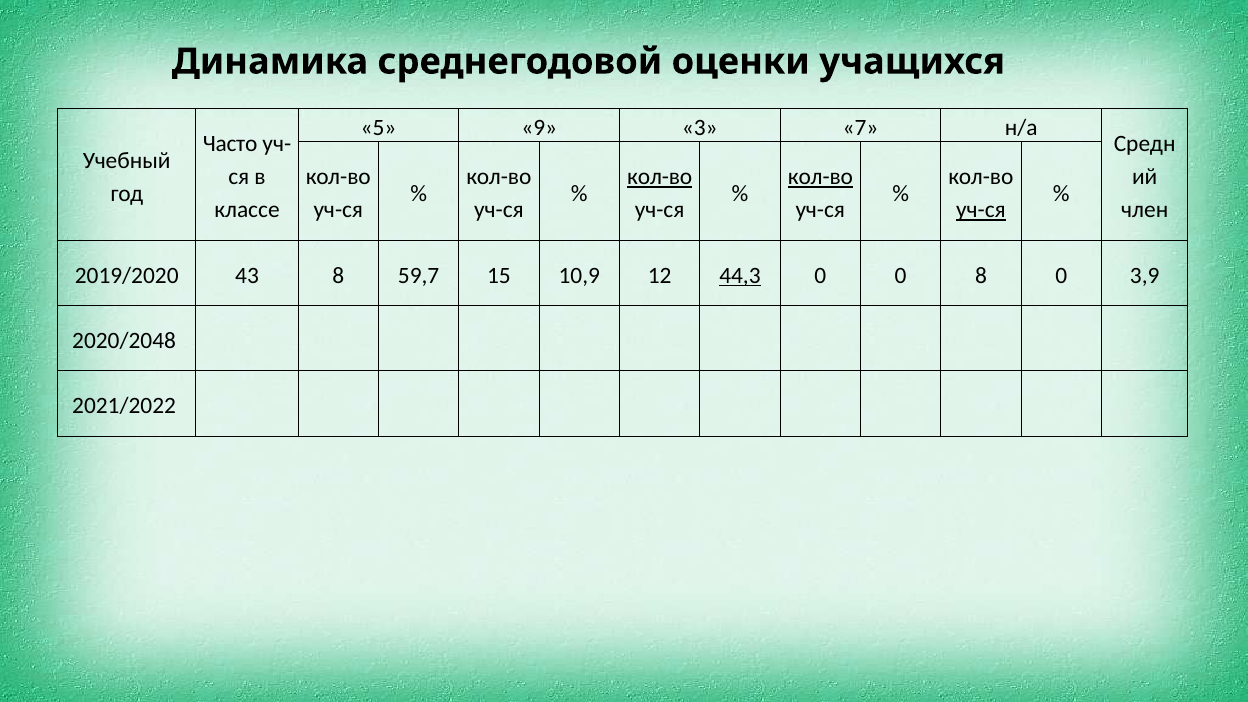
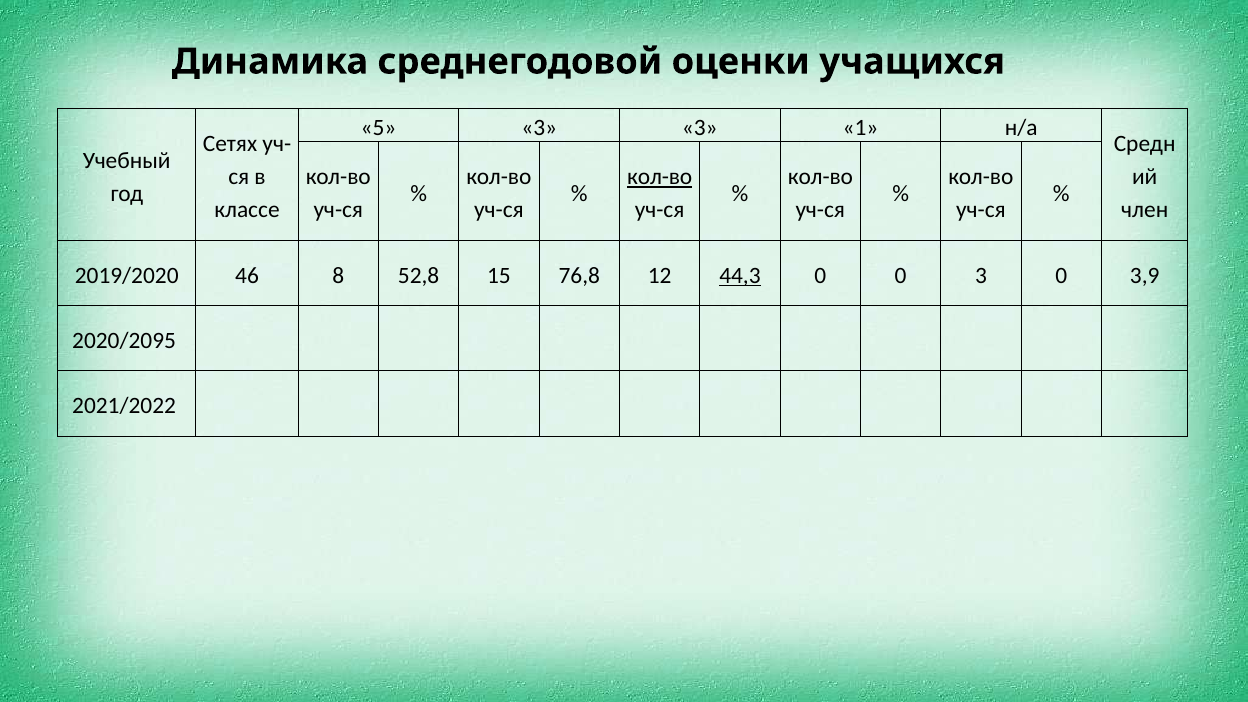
5 9: 9 -> 3
7: 7 -> 1
Часто: Часто -> Сетях
кол-во at (820, 177) underline: present -> none
уч-ся at (981, 210) underline: present -> none
43: 43 -> 46
59,7: 59,7 -> 52,8
10,9: 10,9 -> 76,8
0 8: 8 -> 3
2020/2048: 2020/2048 -> 2020/2095
